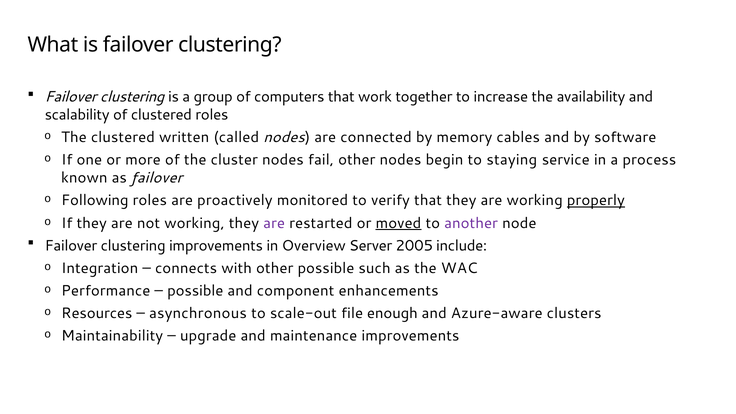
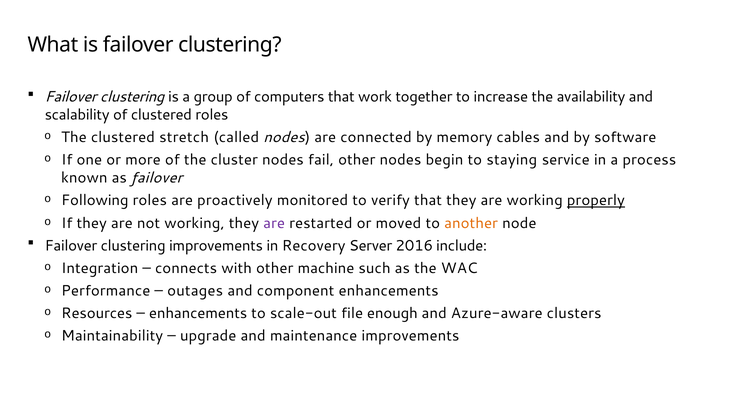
written: written -> stretch
moved underline: present -> none
another colour: purple -> orange
Overview: Overview -> Recovery
2005: 2005 -> 2016
other possible: possible -> machine
possible at (195, 291): possible -> outages
asynchronous at (198, 313): asynchronous -> enhancements
